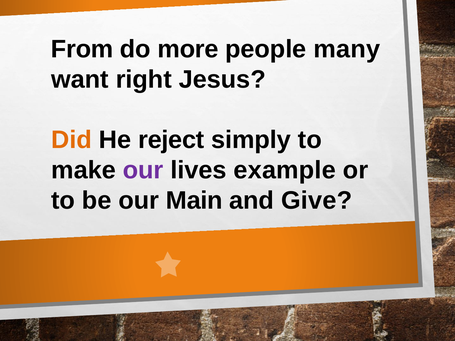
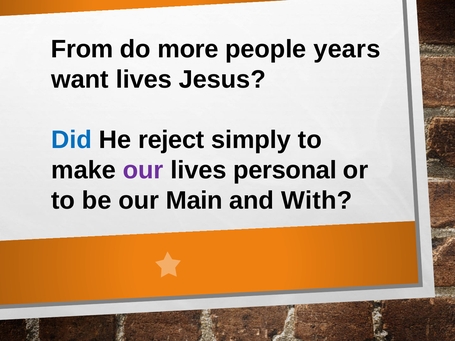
many: many -> years
want right: right -> lives
Did colour: orange -> blue
example: example -> personal
Give: Give -> With
